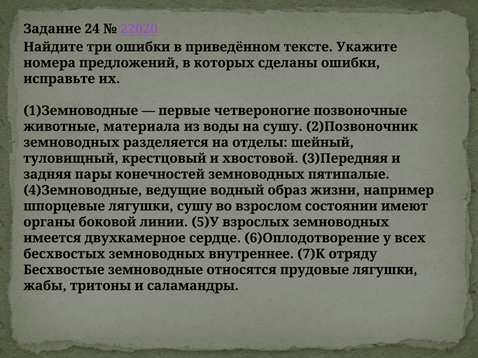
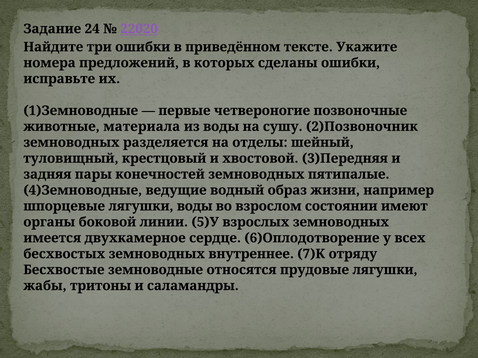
лягушки сушу: сушу -> воды
